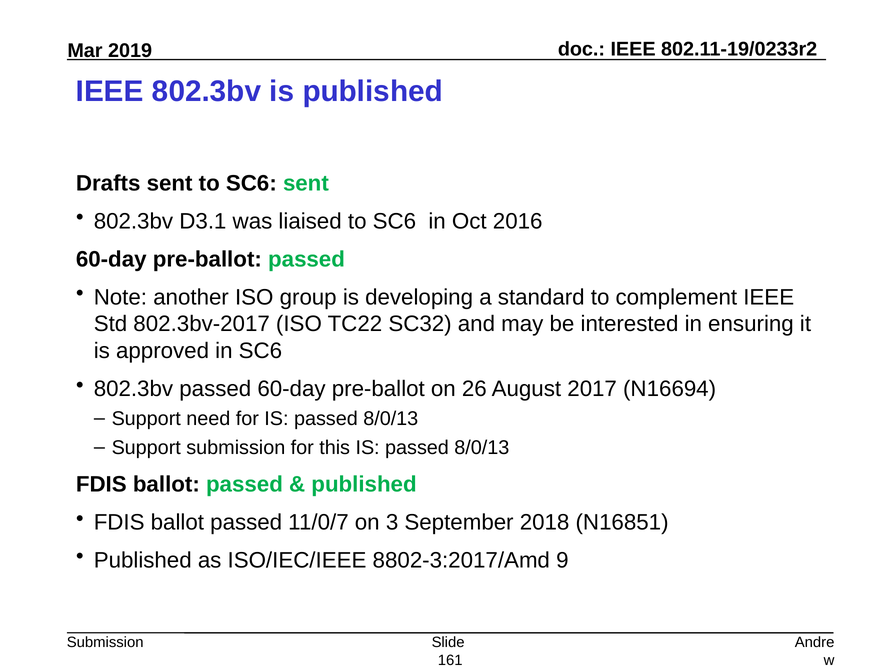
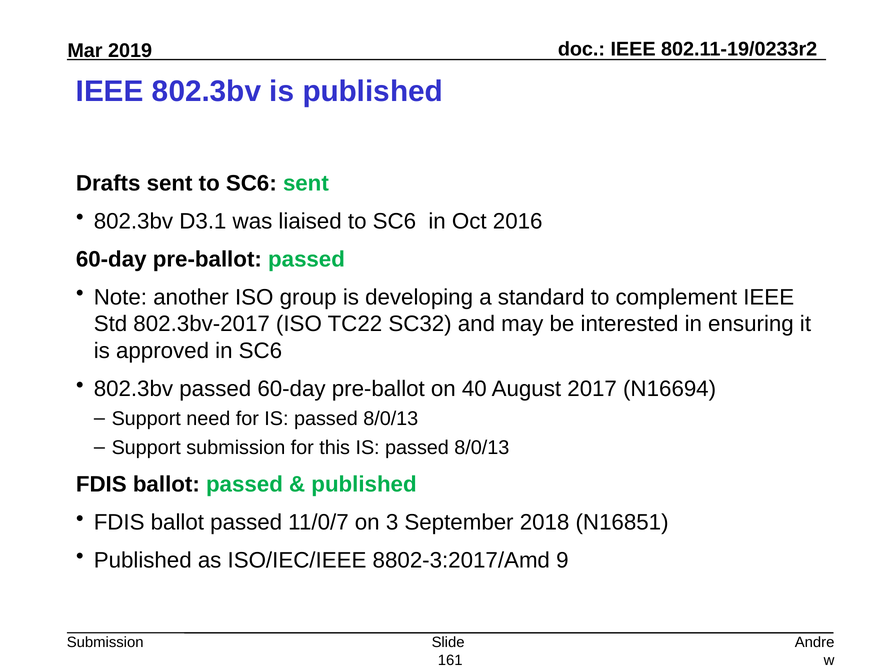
26: 26 -> 40
